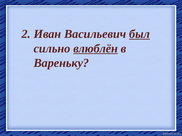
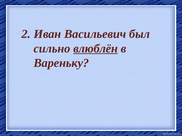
был underline: present -> none
